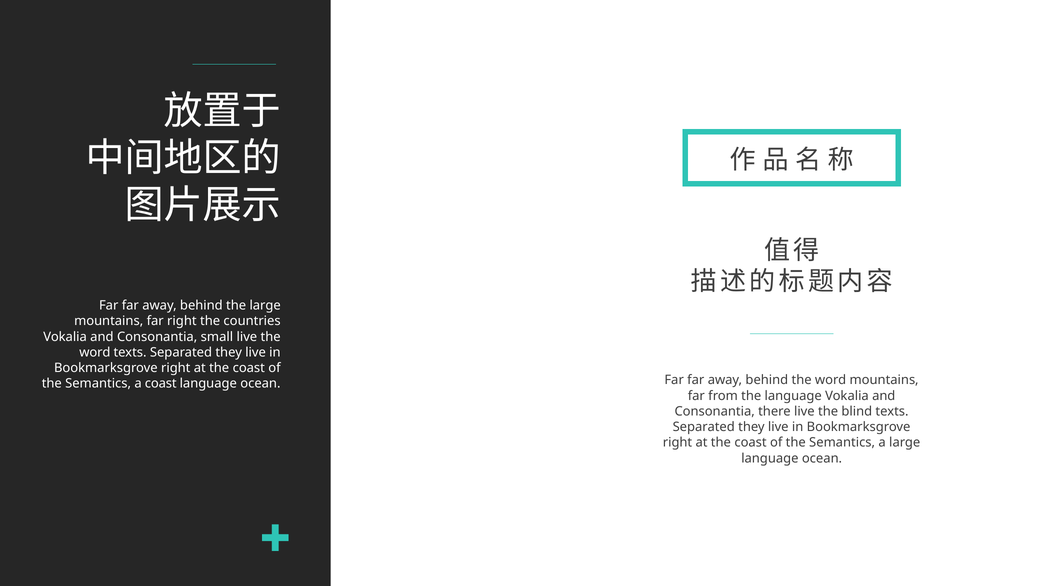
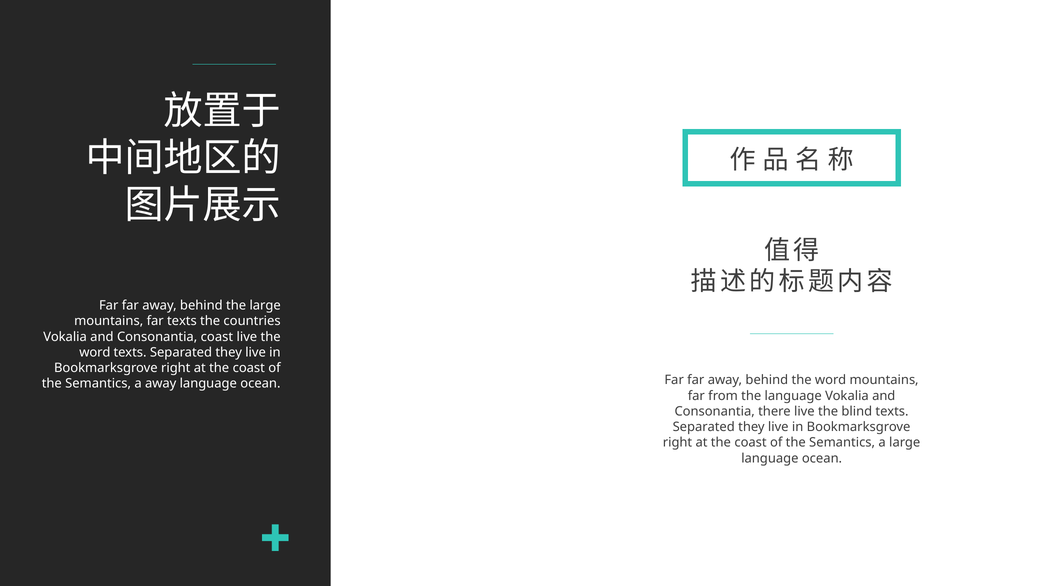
far right: right -> texts
Consonantia small: small -> coast
a coast: coast -> away
